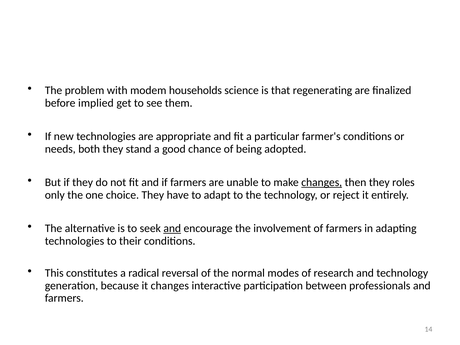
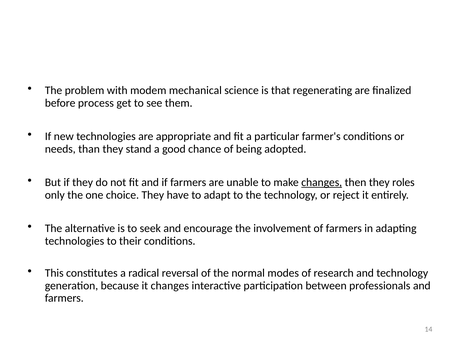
households: households -> mechanical
implied: implied -> process
both: both -> than
and at (172, 229) underline: present -> none
